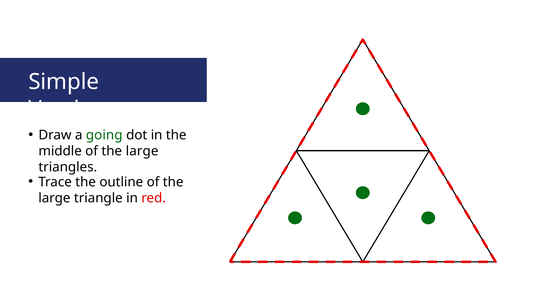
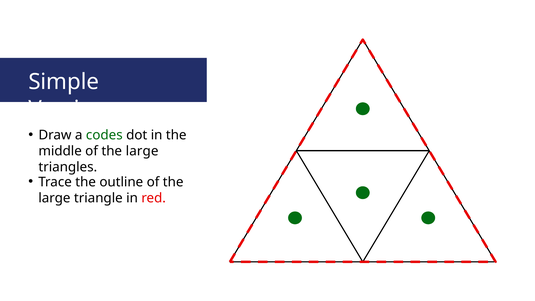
going: going -> codes
